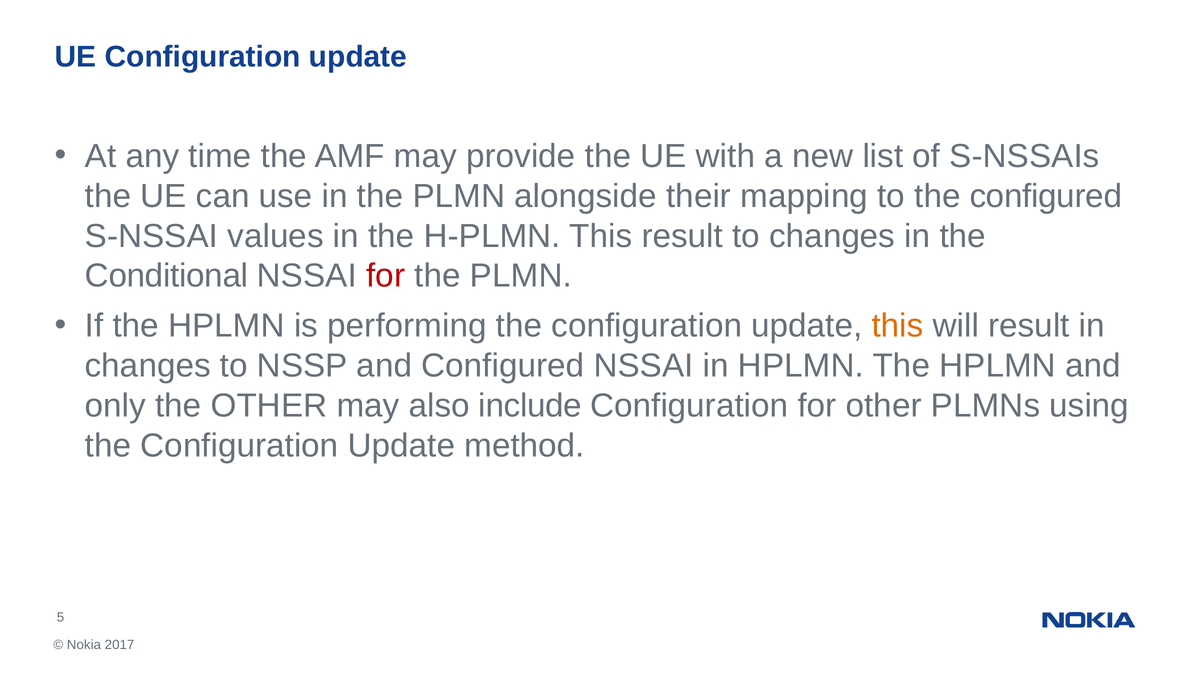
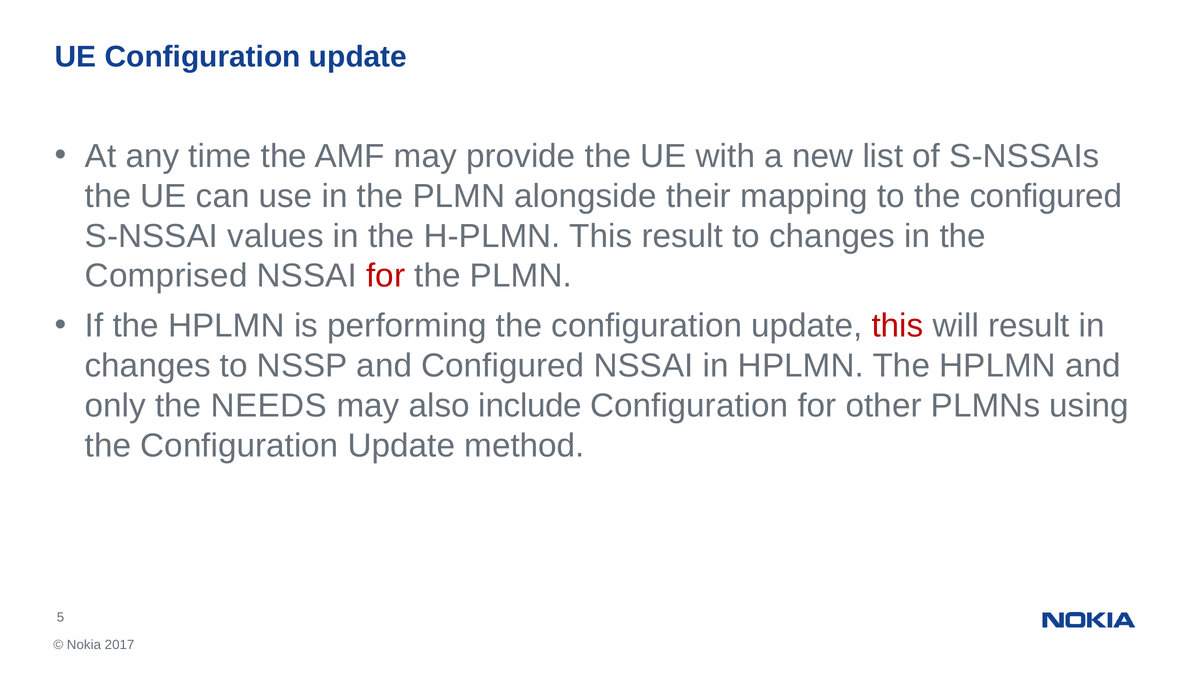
Conditional: Conditional -> Comprised
this at (898, 326) colour: orange -> red
the OTHER: OTHER -> NEEDS
